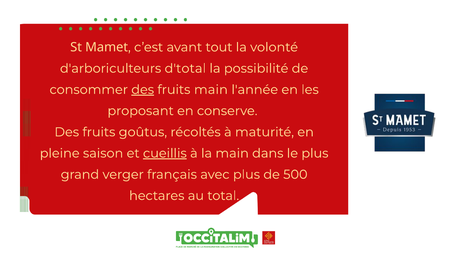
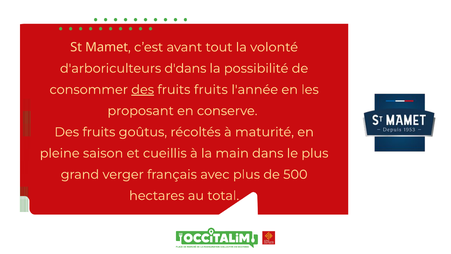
d'total: d'total -> d'dans
fruits main: main -> fruits
cueillis underline: present -> none
